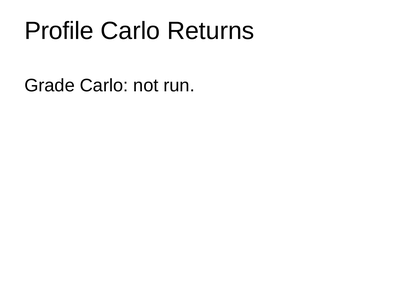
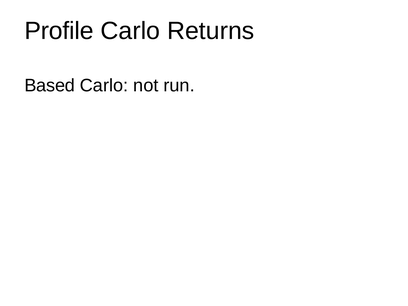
Grade: Grade -> Based
